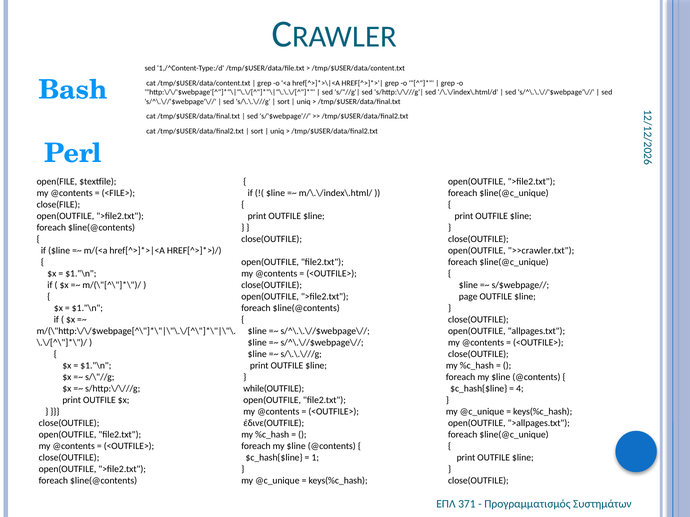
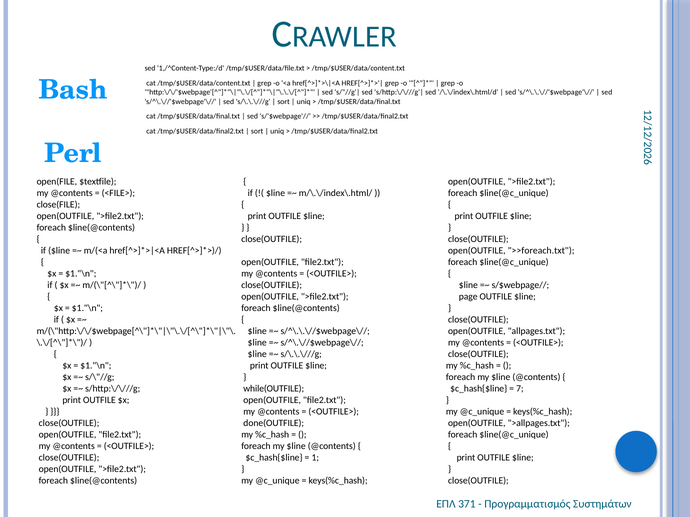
>>crawler.txt: >>crawler.txt -> >>foreach.txt
4: 4 -> 7
έδινε(OUTFILE: έδινε(OUTFILE -> done(OUTFILE
